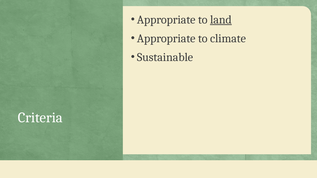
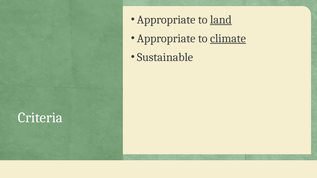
climate underline: none -> present
